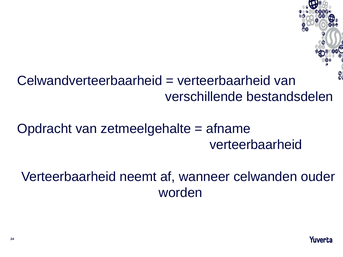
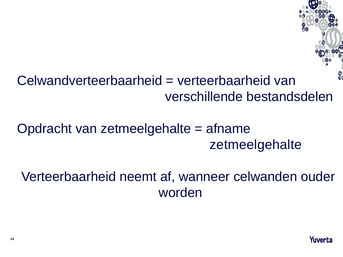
verteerbaarheid at (256, 145): verteerbaarheid -> zetmeelgehalte
